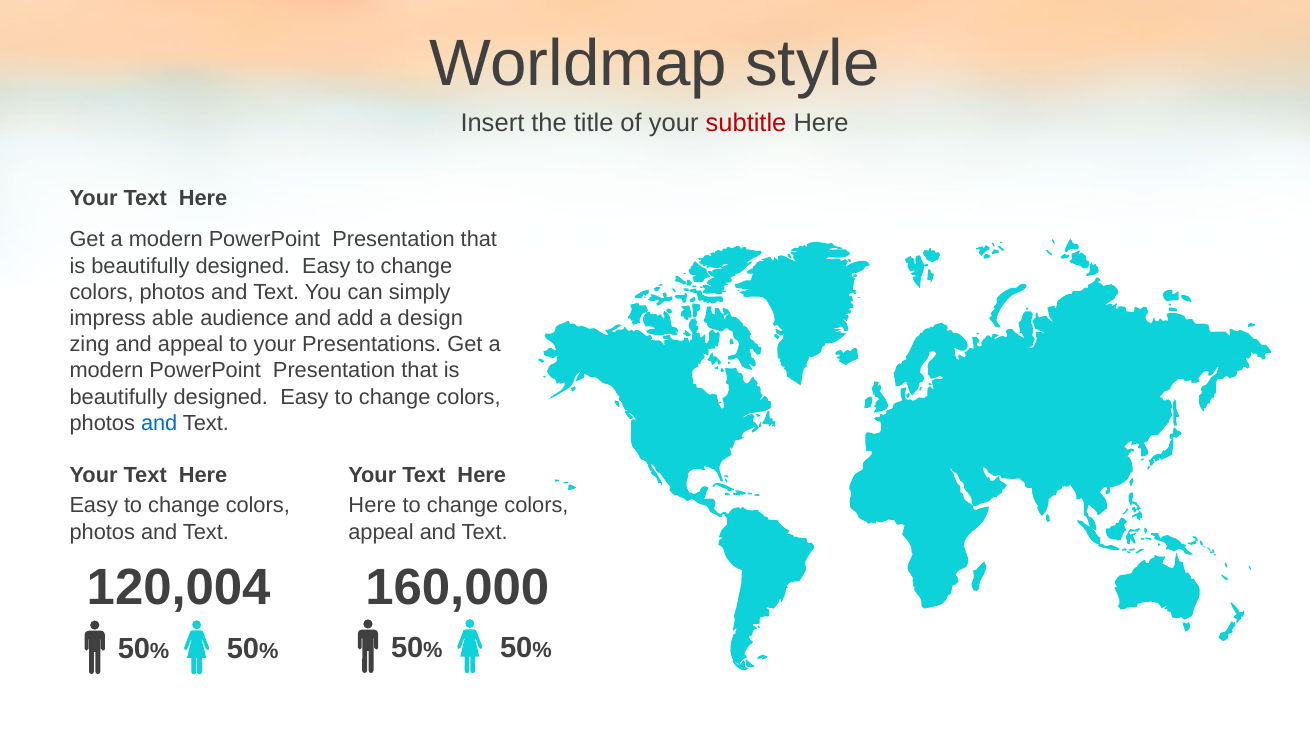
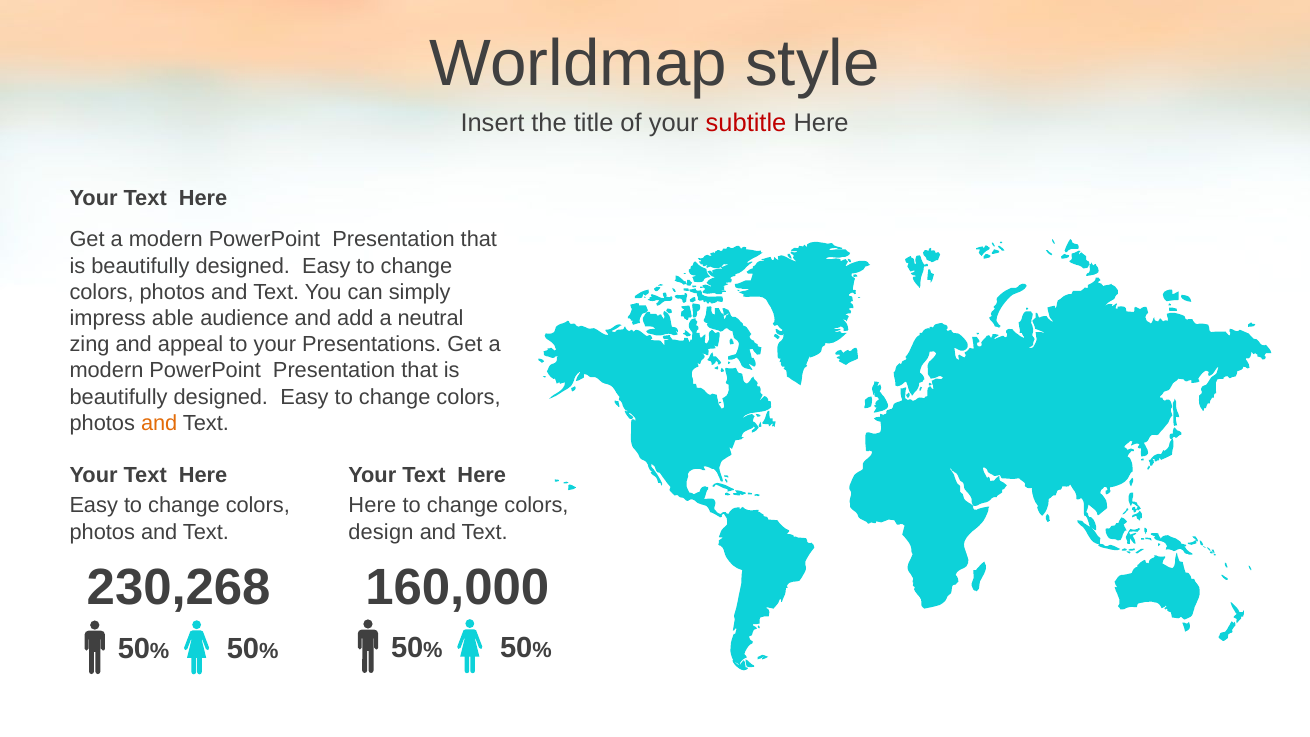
design: design -> neutral
and at (159, 423) colour: blue -> orange
appeal at (381, 532): appeal -> design
120,004: 120,004 -> 230,268
